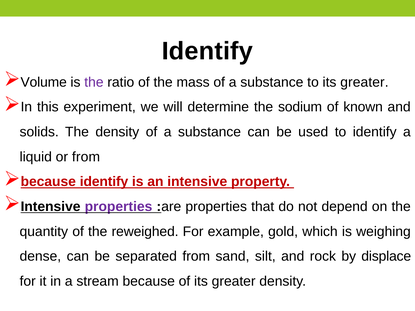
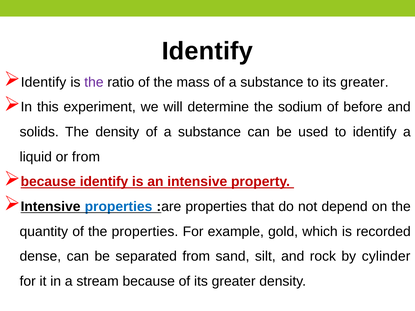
Volume at (44, 82): Volume -> Identify
known: known -> before
properties at (119, 207) colour: purple -> blue
the reweighed: reweighed -> properties
weighing: weighing -> recorded
displace: displace -> cylinder
